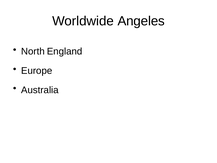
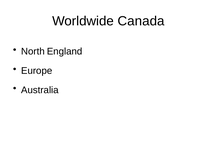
Angeles: Angeles -> Canada
